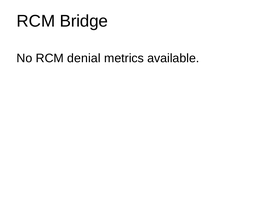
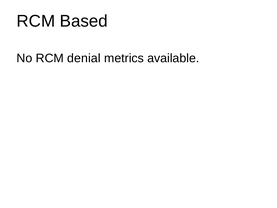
Bridge: Bridge -> Based
